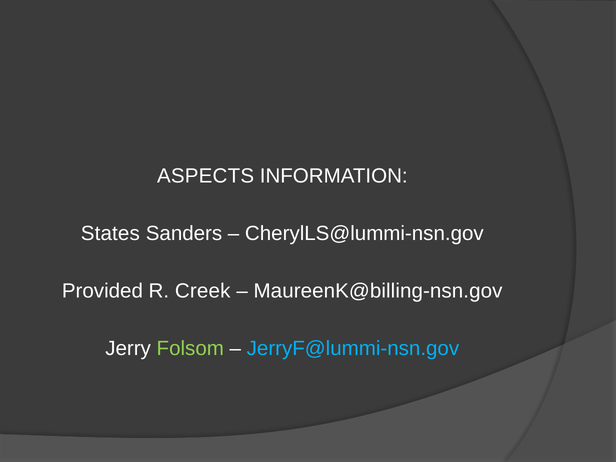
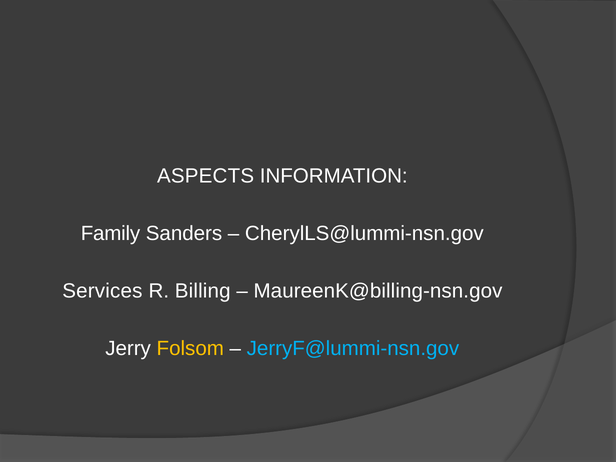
States: States -> Family
Provided: Provided -> Services
Creek: Creek -> Billing
Folsom colour: light green -> yellow
